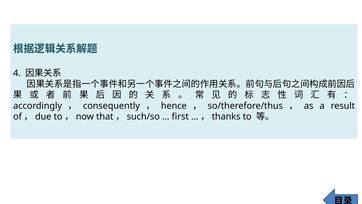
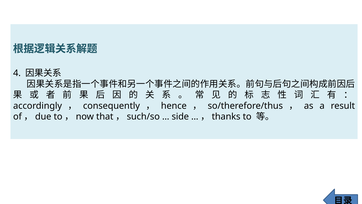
first: first -> side
